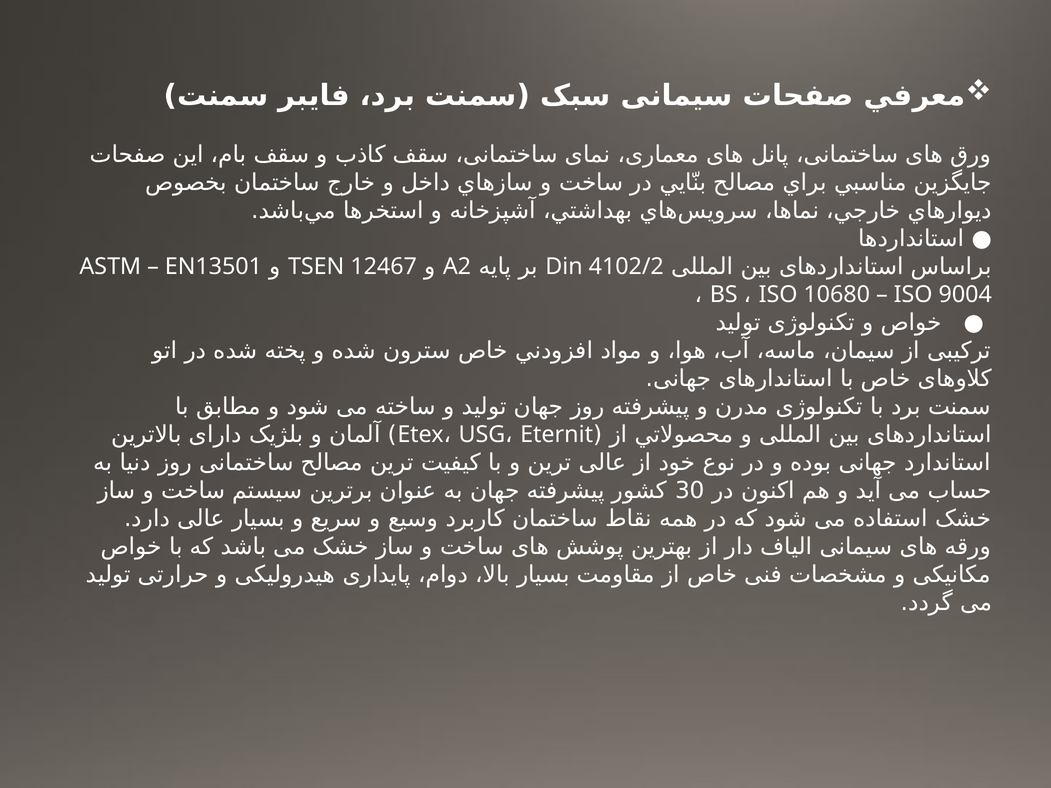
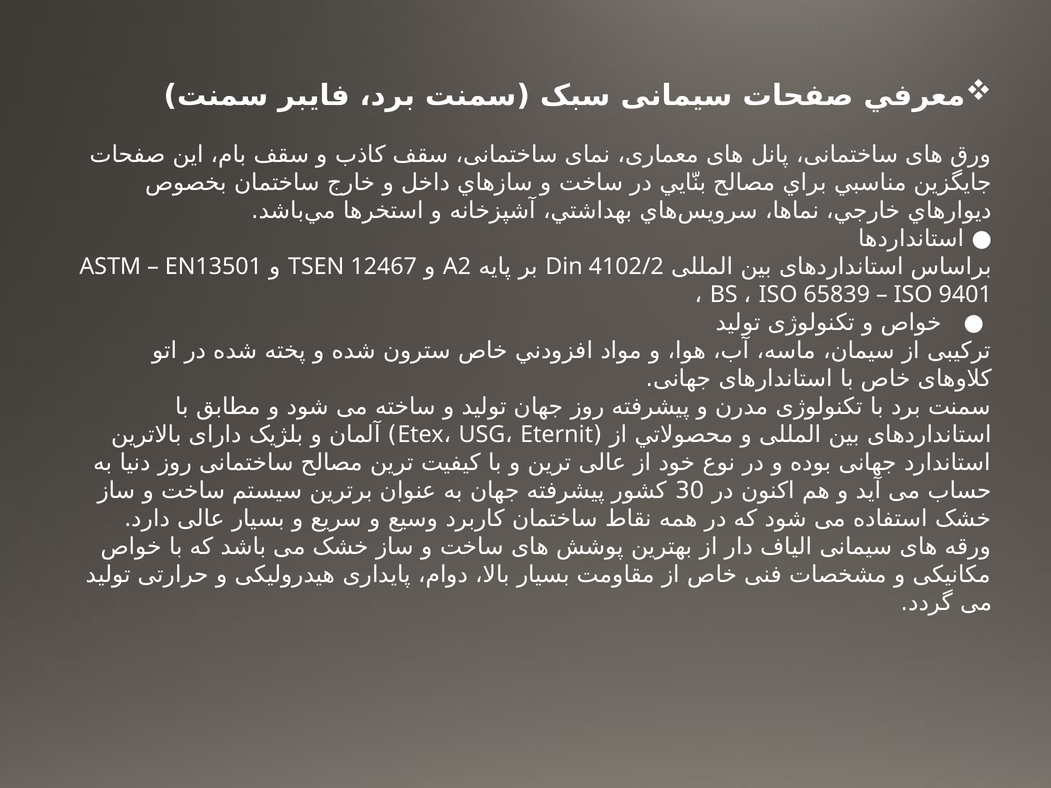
10680: 10680 -> 65839
9004: 9004 -> 9401
